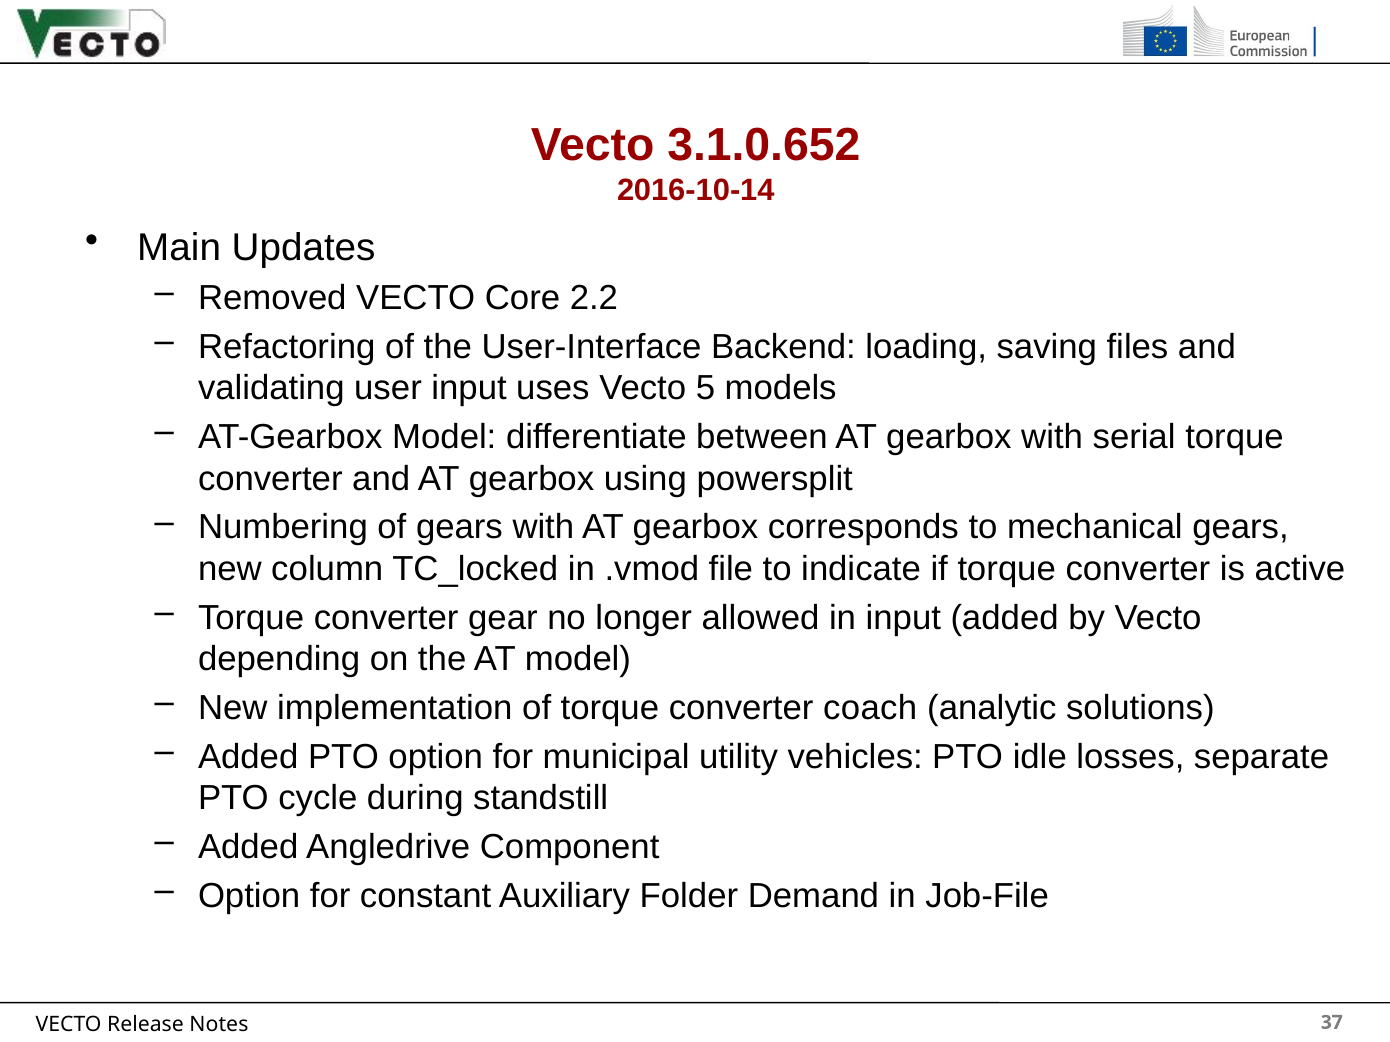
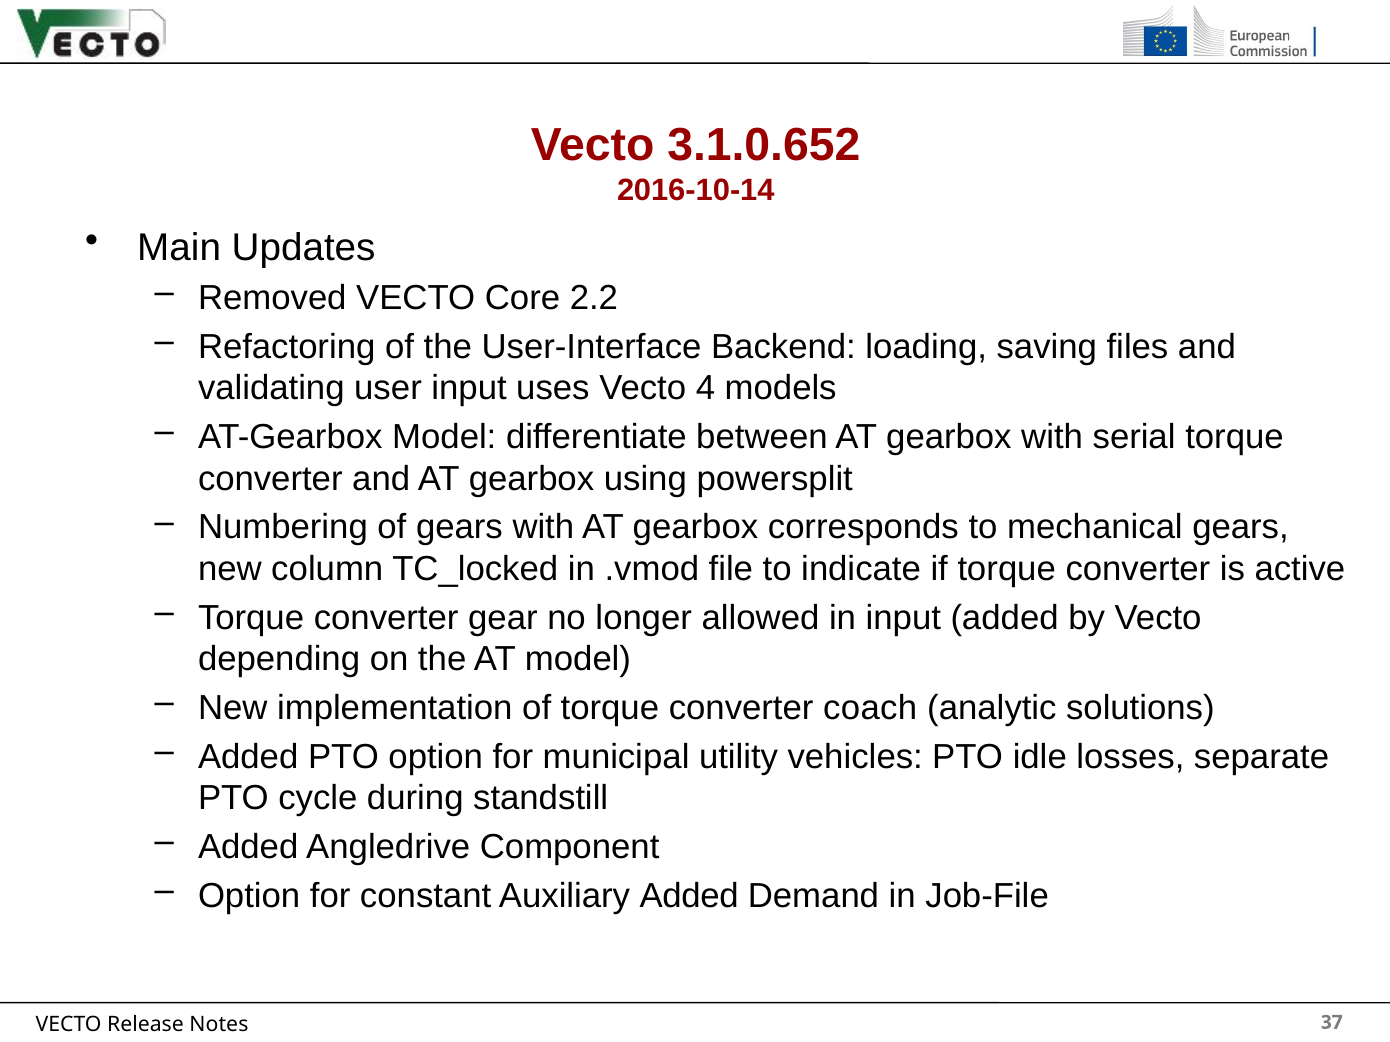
5: 5 -> 4
Auxiliary Folder: Folder -> Added
